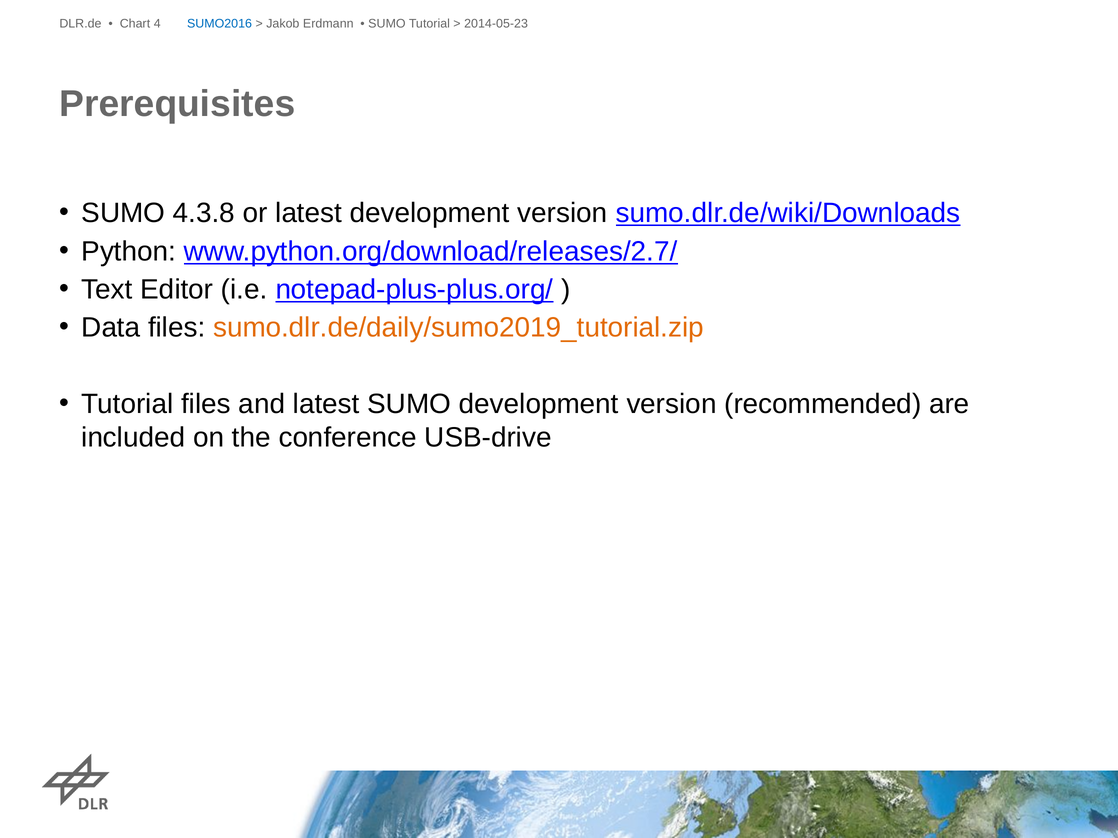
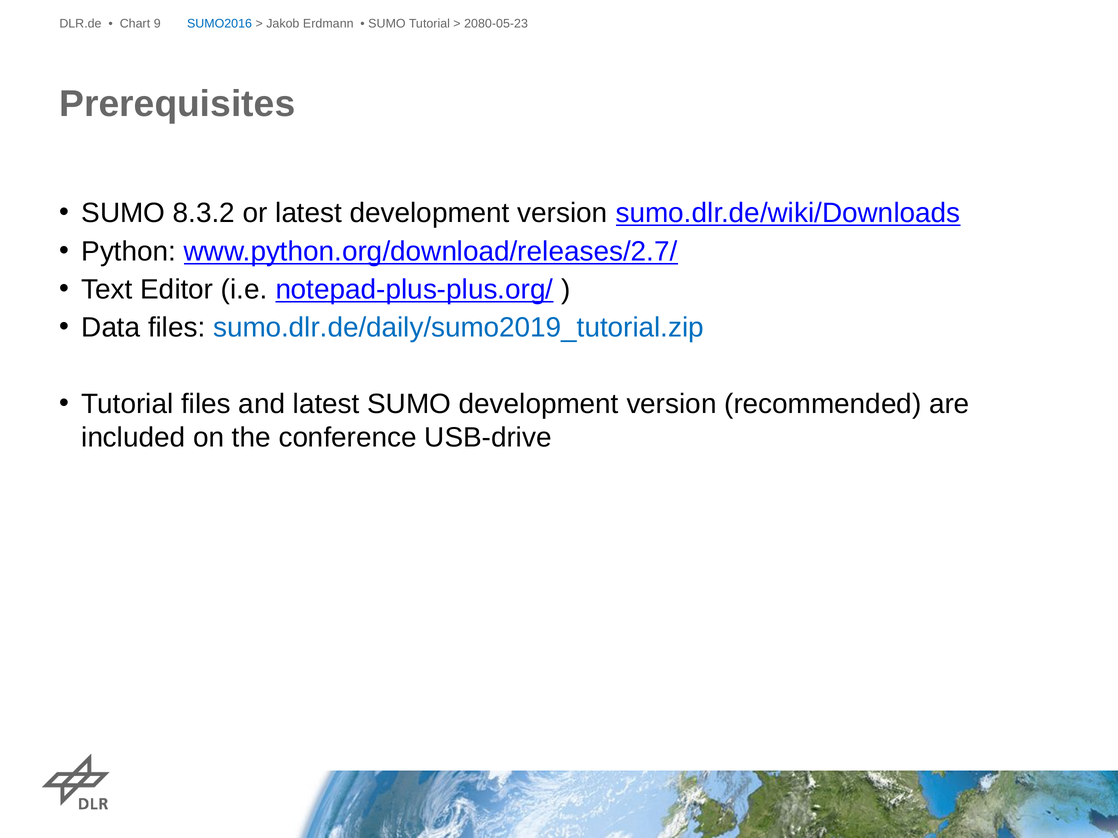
4: 4 -> 9
2014-05-23: 2014-05-23 -> 2080-05-23
4.3.8: 4.3.8 -> 8.3.2
sumo.dlr.de/daily/sumo2019_tutorial.zip colour: orange -> blue
